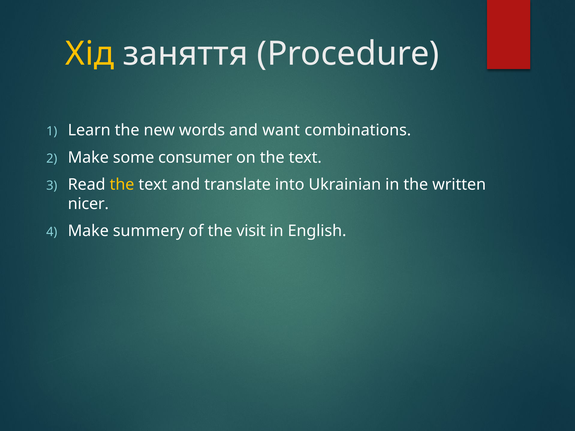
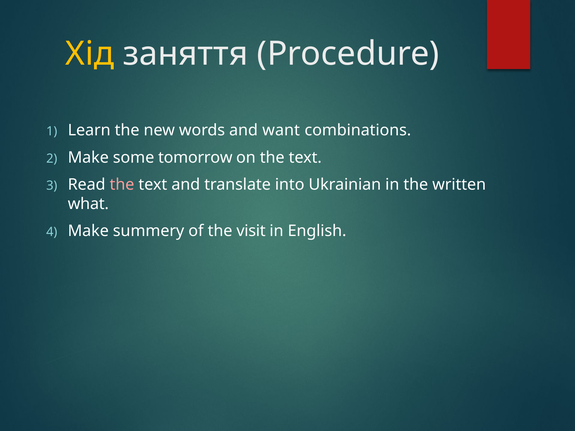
consumer: consumer -> tomorrow
the at (122, 185) colour: yellow -> pink
nicer: nicer -> what
